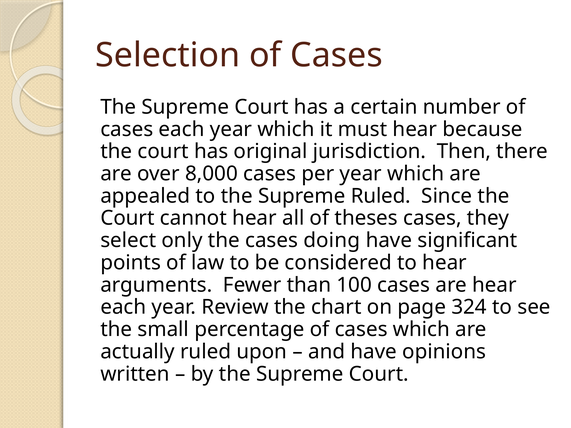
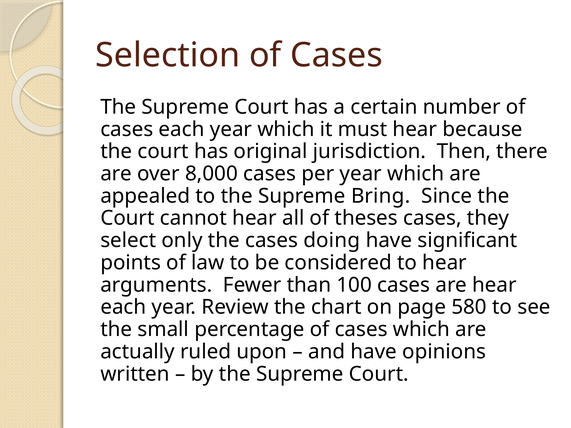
Supreme Ruled: Ruled -> Bring
324: 324 -> 580
